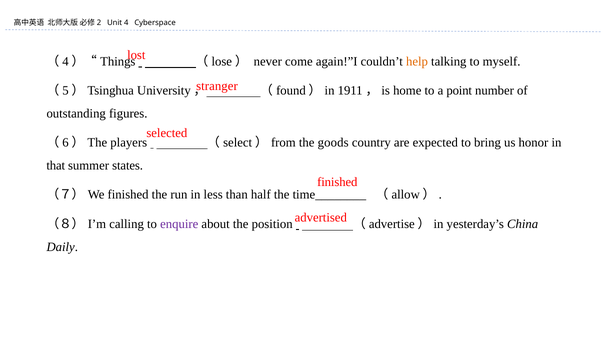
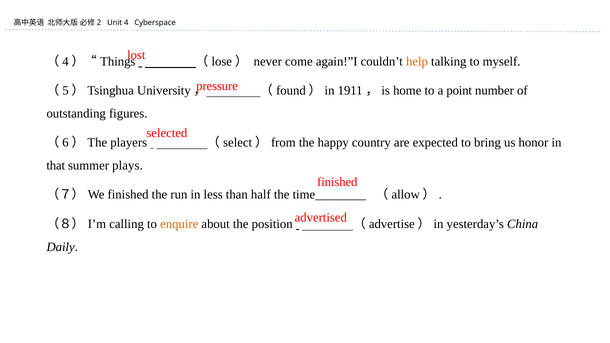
stranger: stranger -> pressure
goods: goods -> happy
states: states -> plays
enquire colour: purple -> orange
